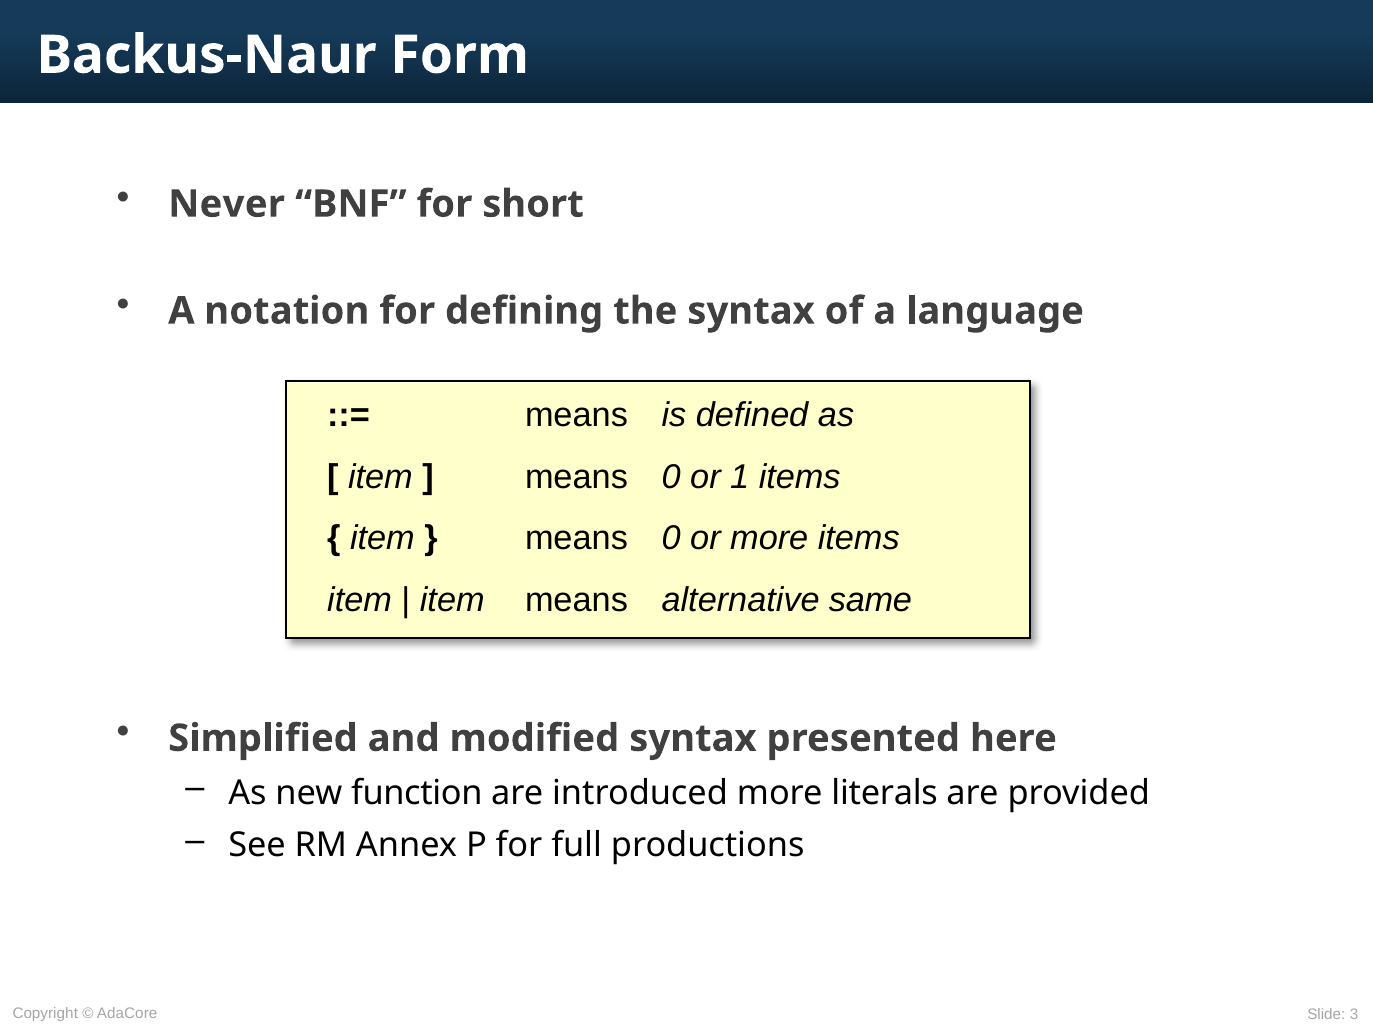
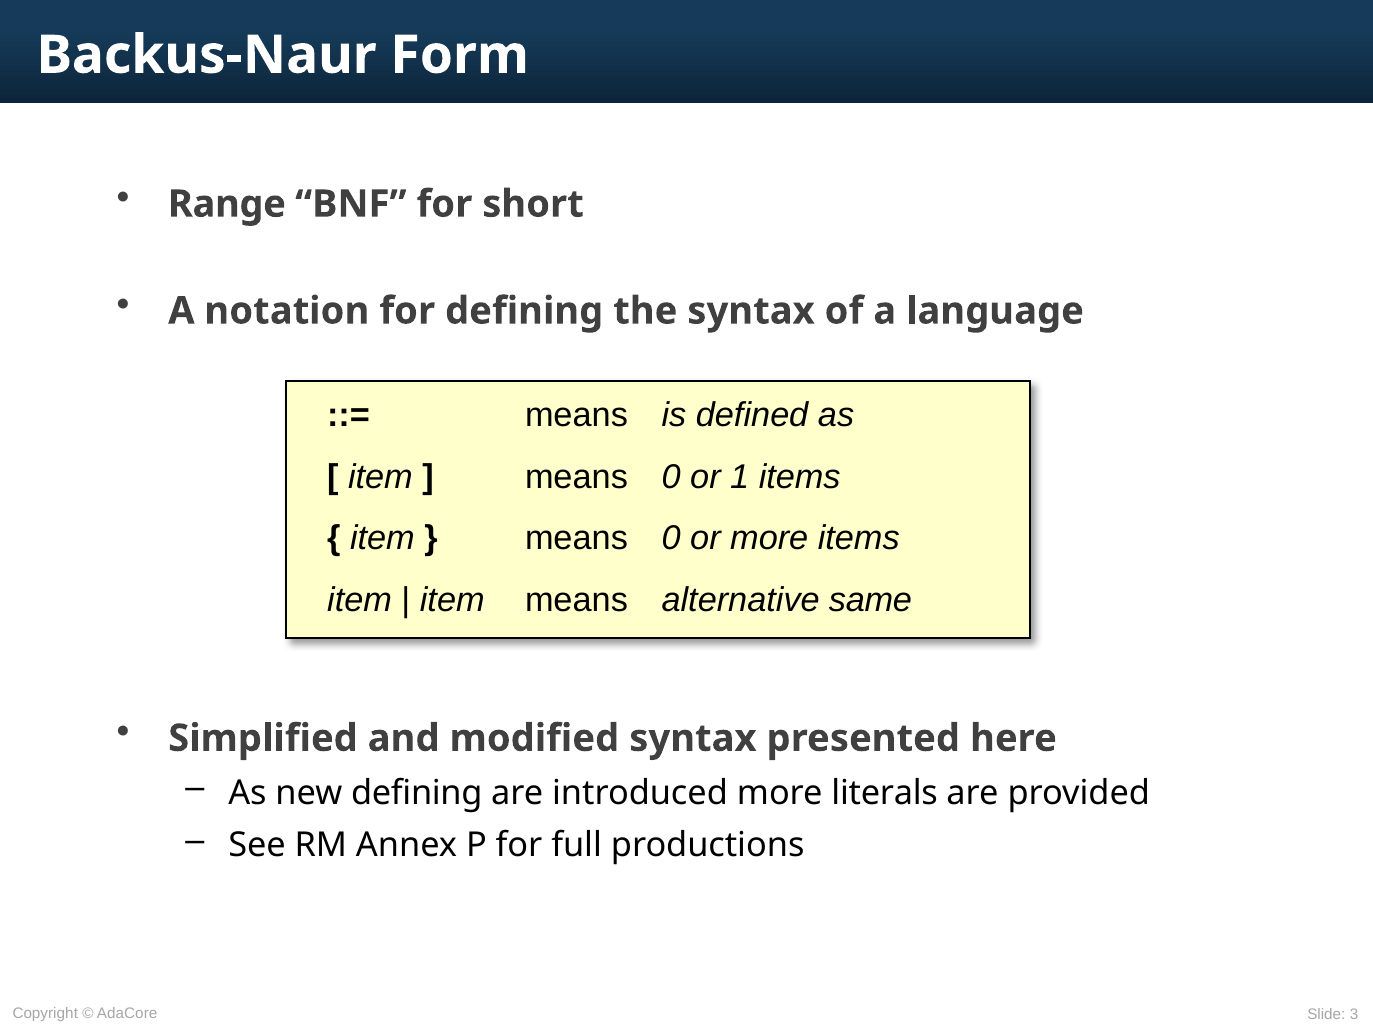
Never: Never -> Range
new function: function -> defining
